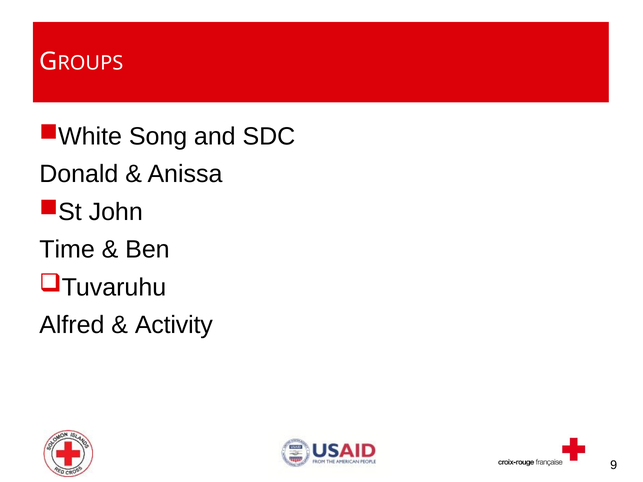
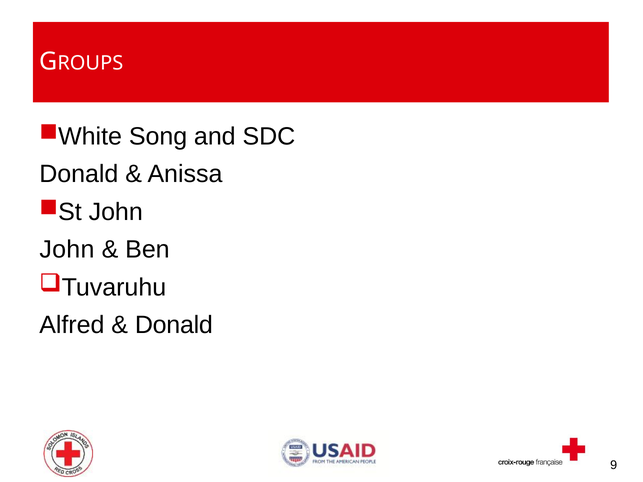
Time at (67, 250): Time -> John
Activity at (174, 325): Activity -> Donald
